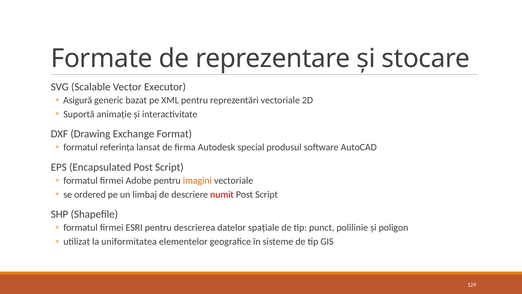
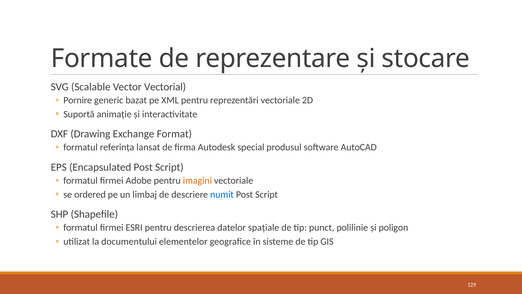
Executor: Executor -> Vectorial
Asigură: Asigură -> Pornire
numit colour: red -> blue
uniformitatea: uniformitatea -> documentului
